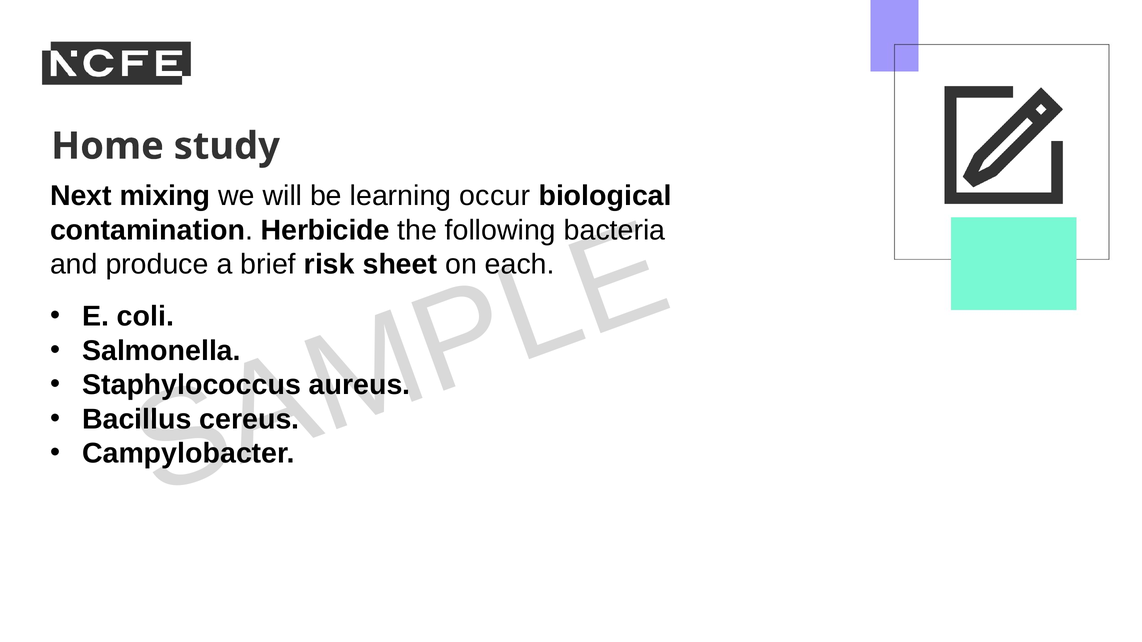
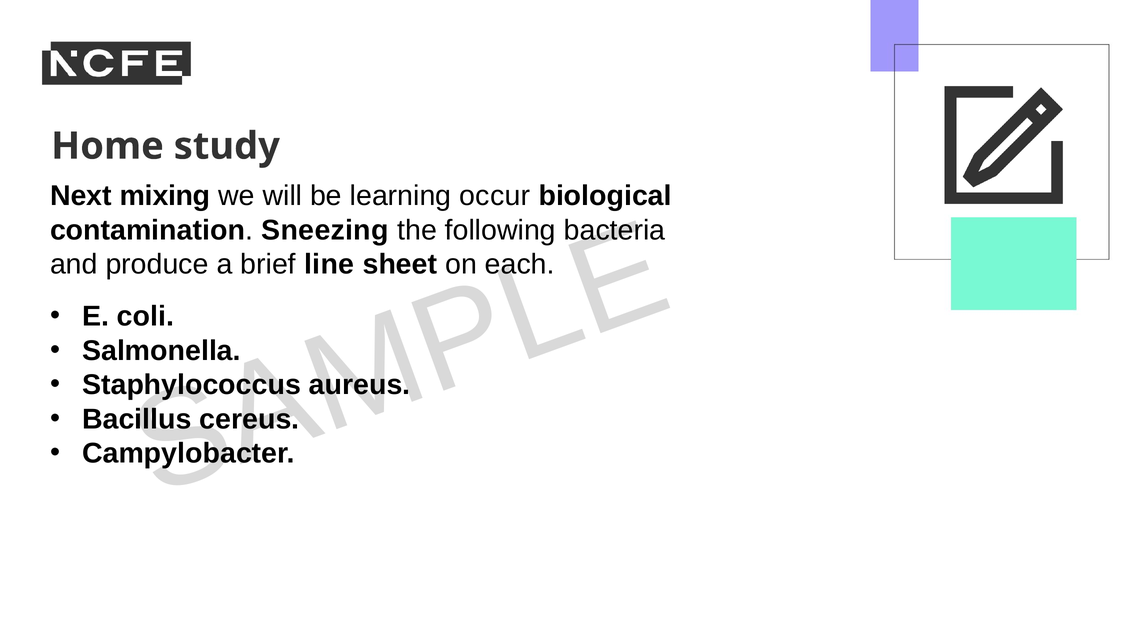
Herbicide: Herbicide -> Sneezing
risk: risk -> line
